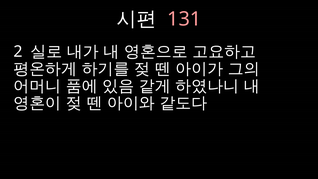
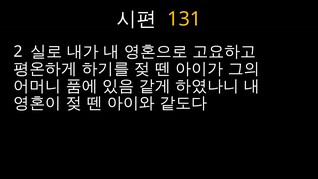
131 colour: pink -> yellow
